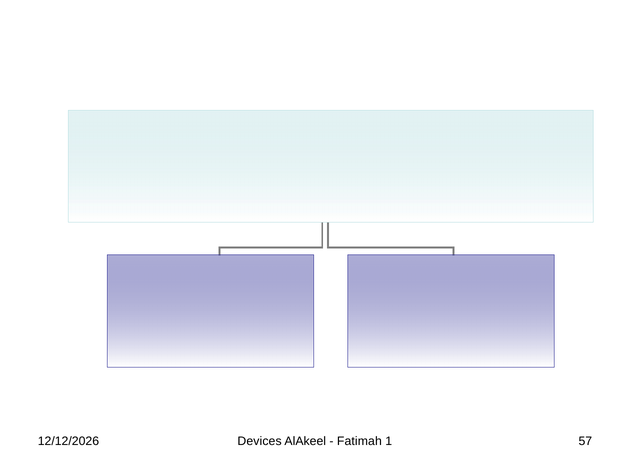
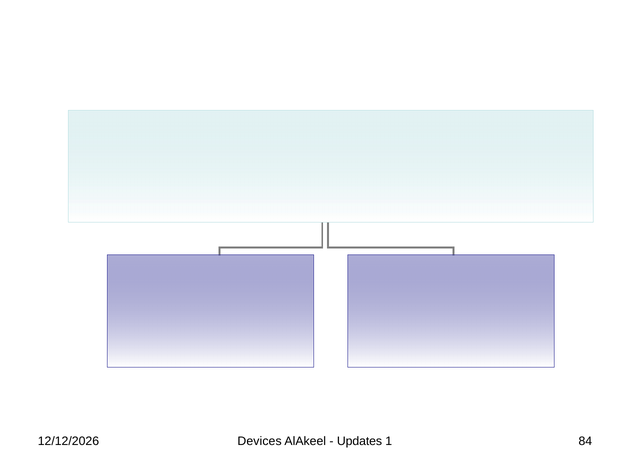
Fatimah: Fatimah -> Updates
57: 57 -> 84
